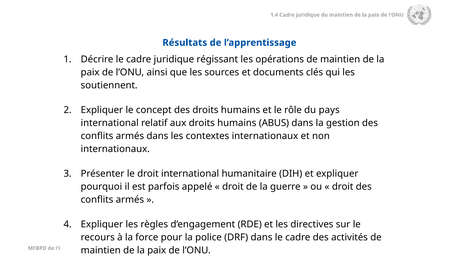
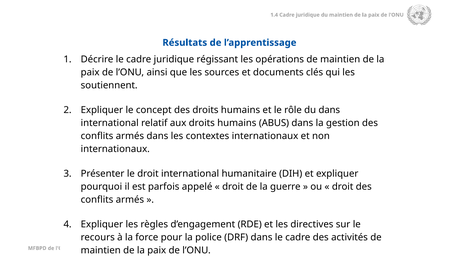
du pays: pays -> dans
